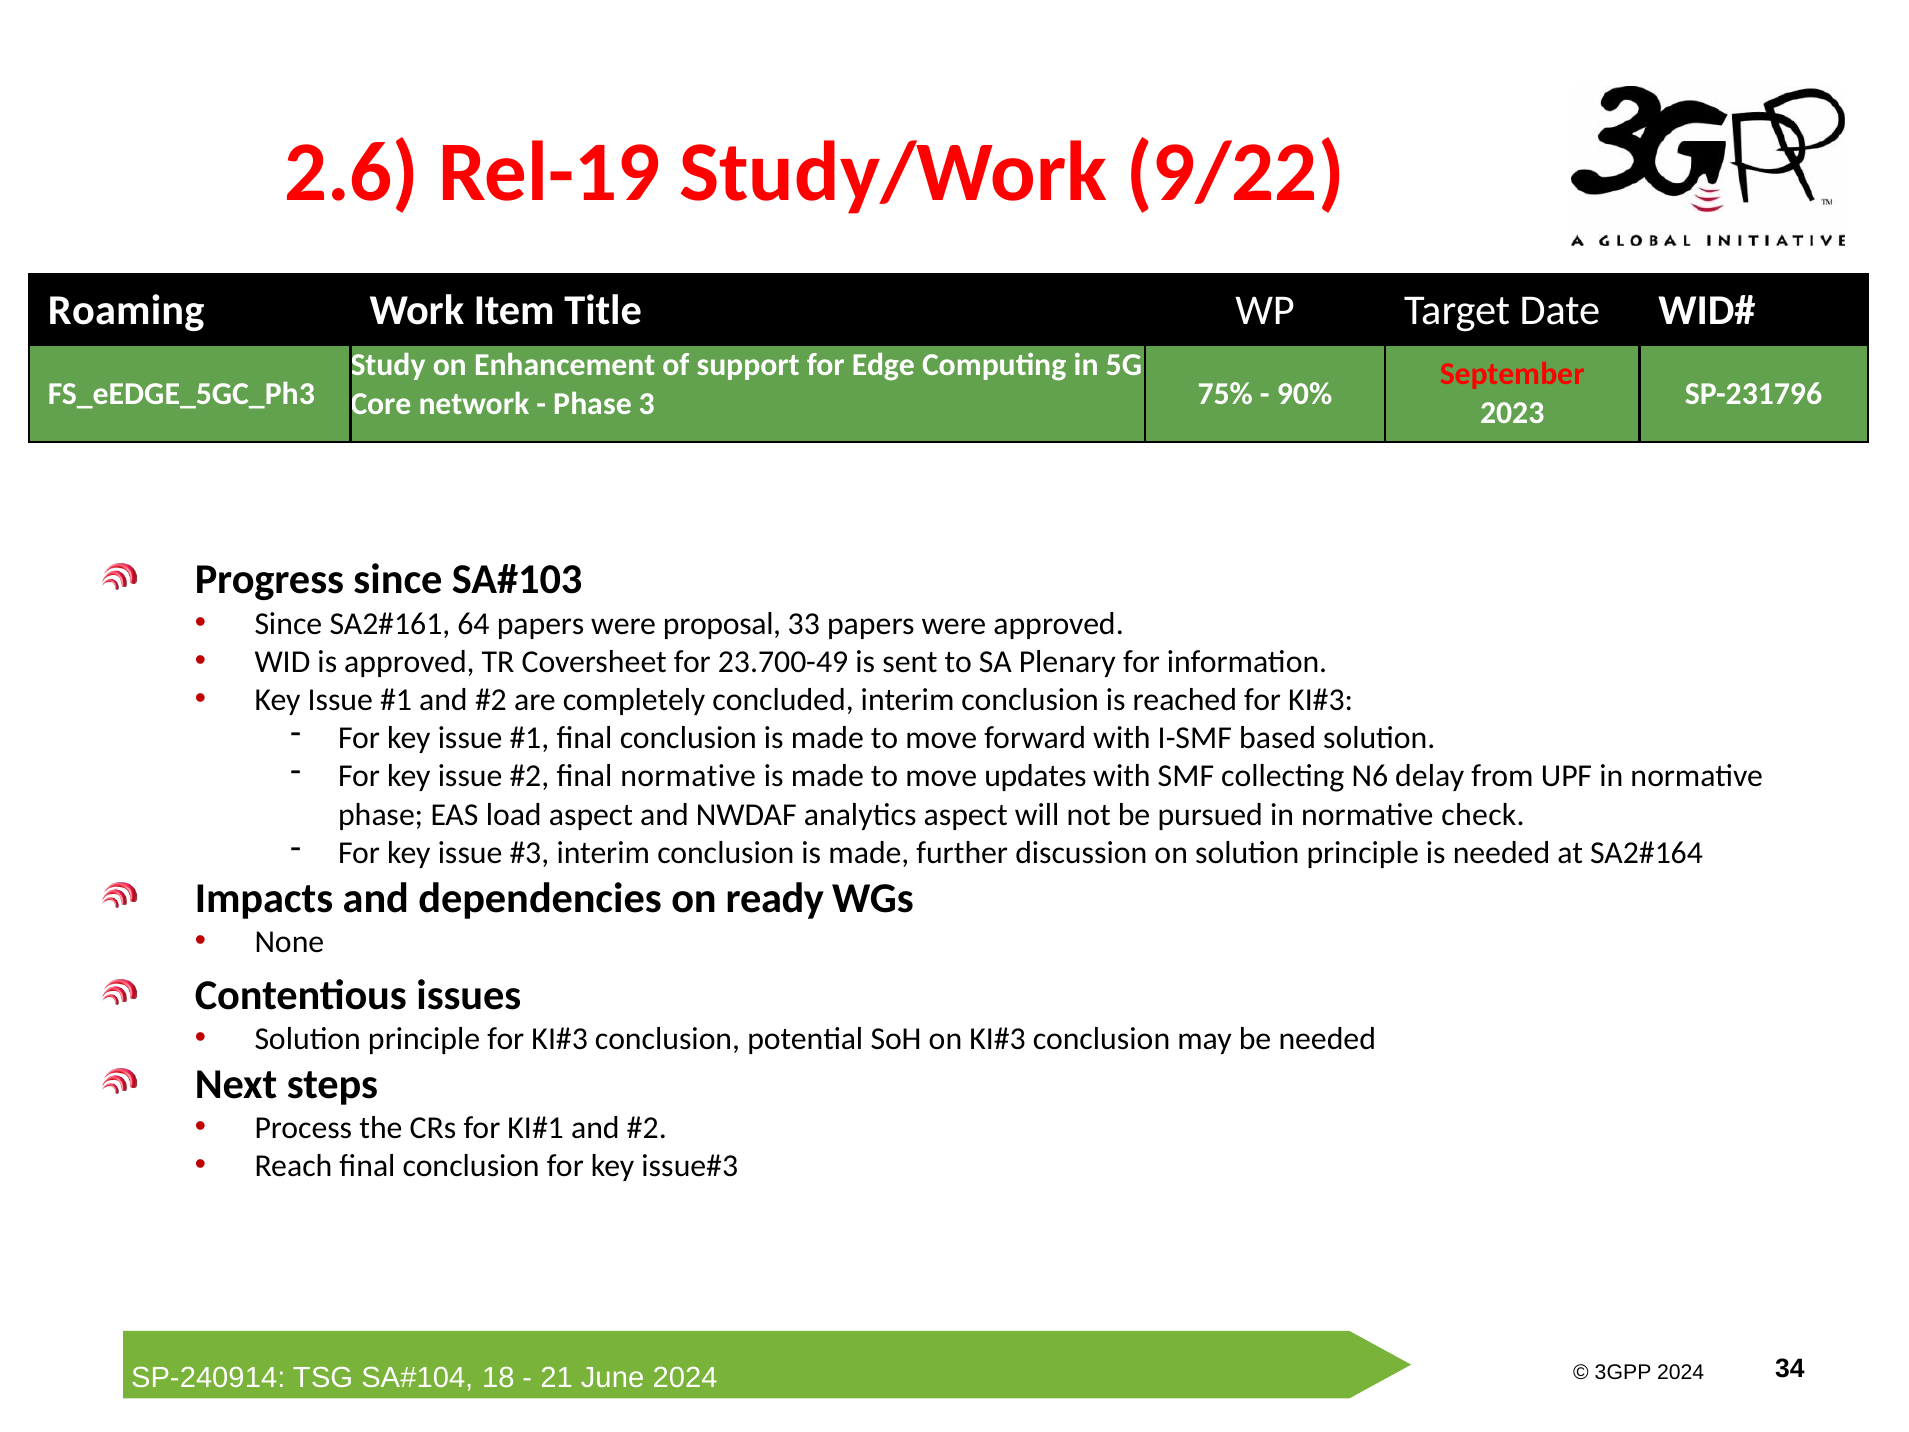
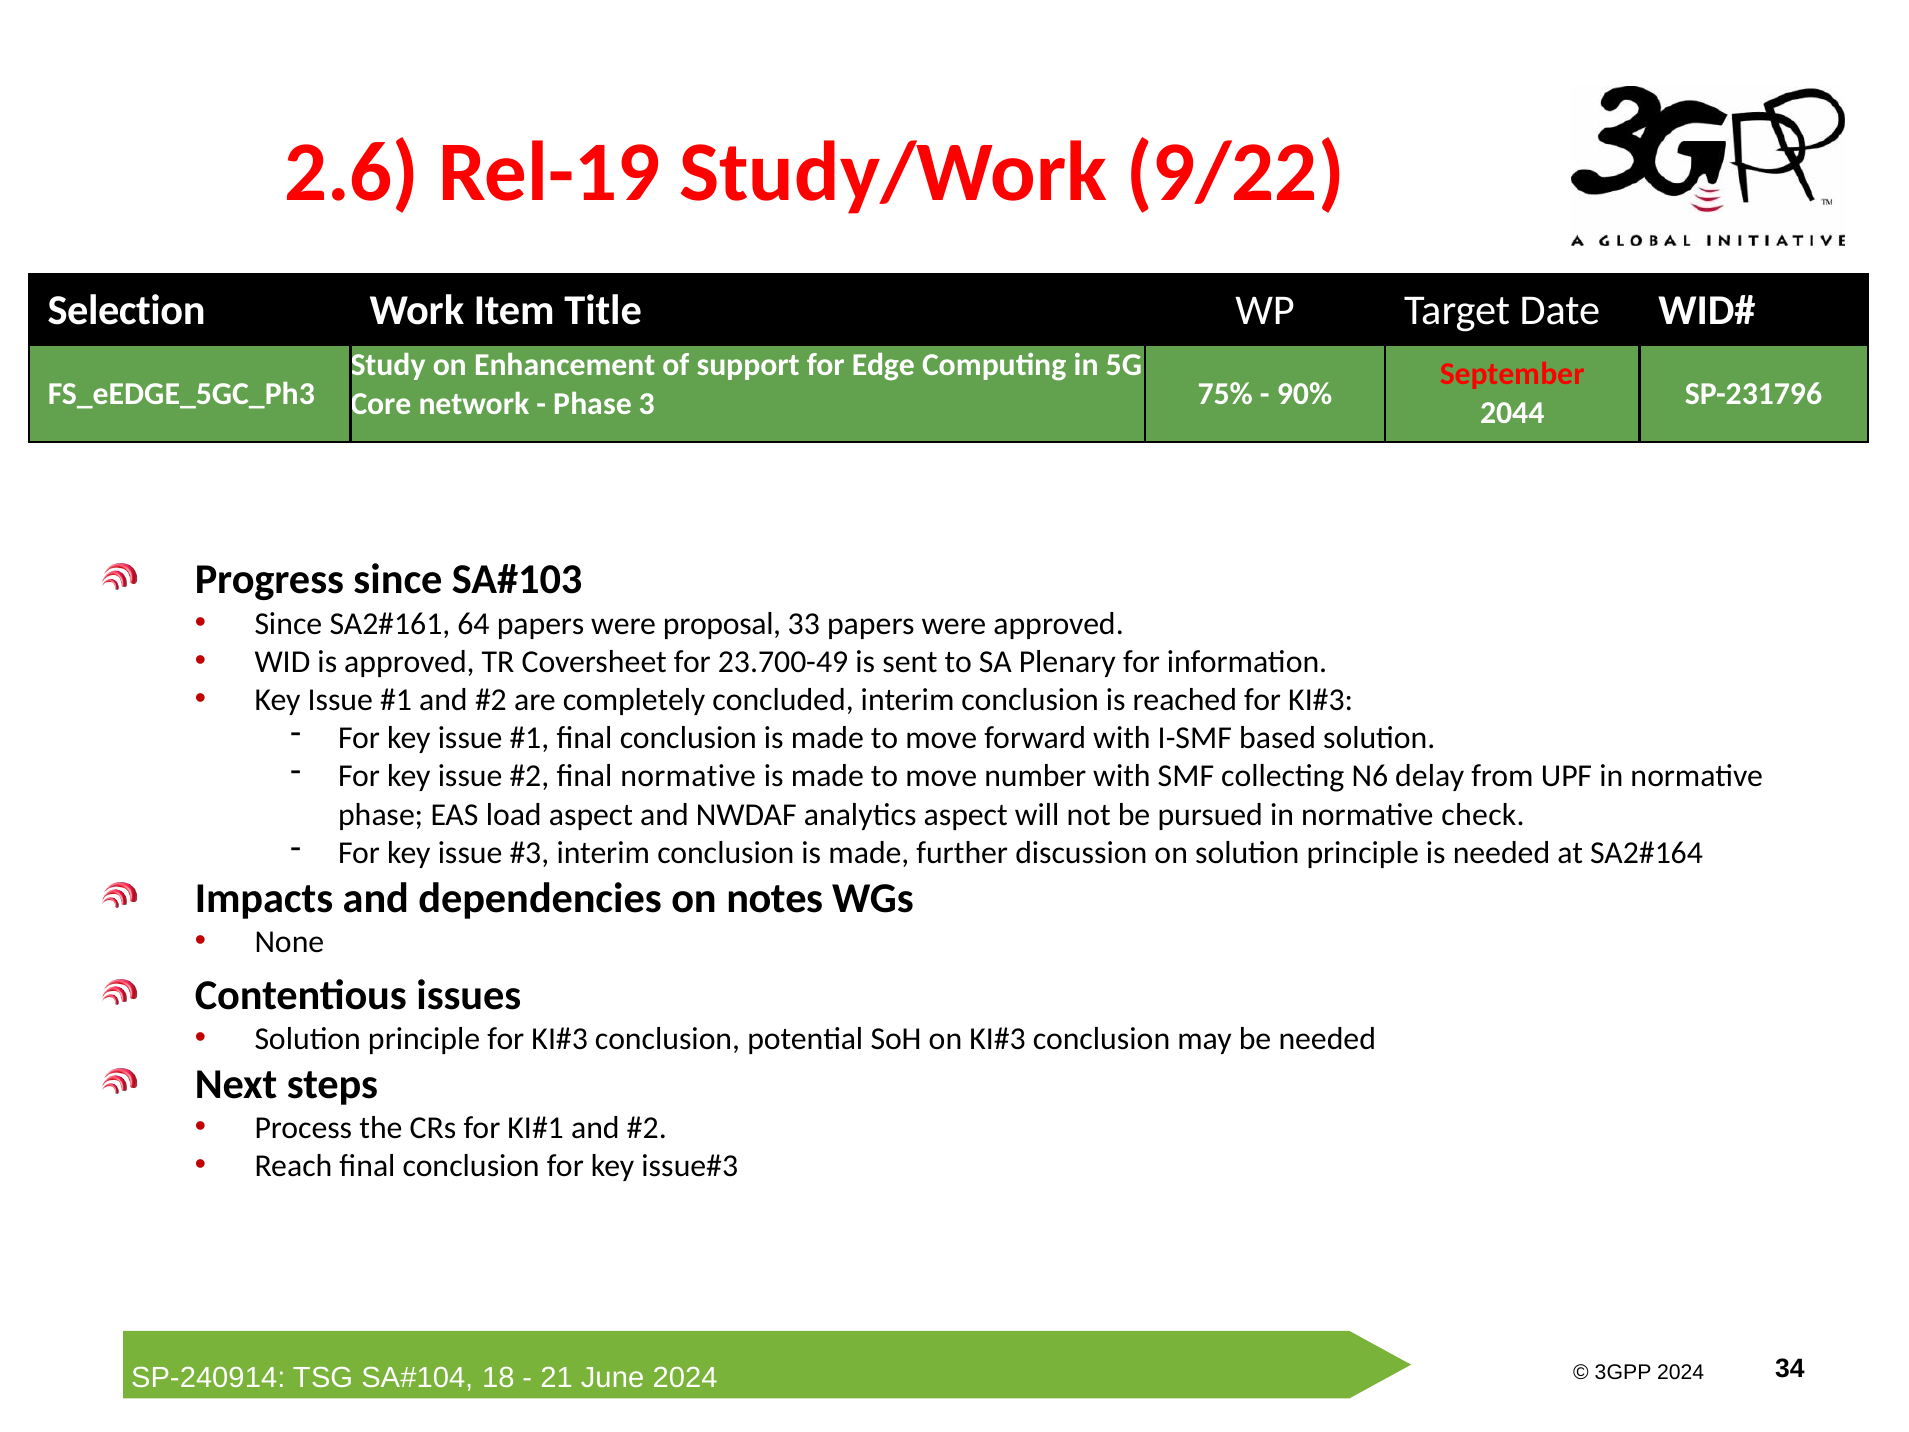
Roaming: Roaming -> Selection
2023: 2023 -> 2044
updates: updates -> number
ready: ready -> notes
